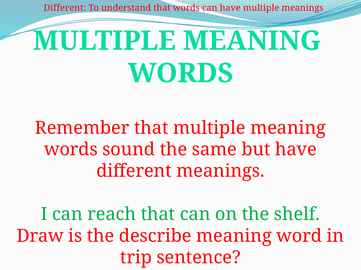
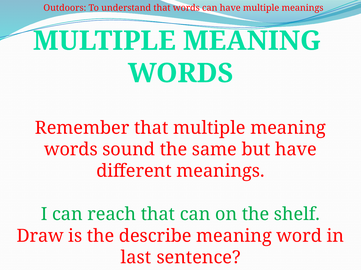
Different at (65, 8): Different -> Outdoors
trip: trip -> last
